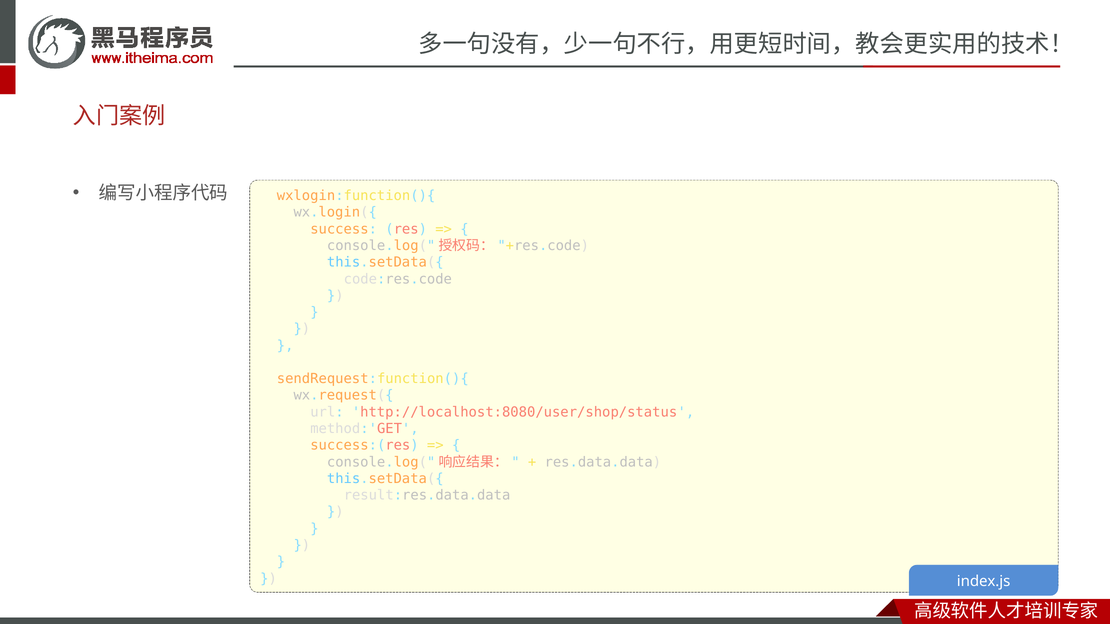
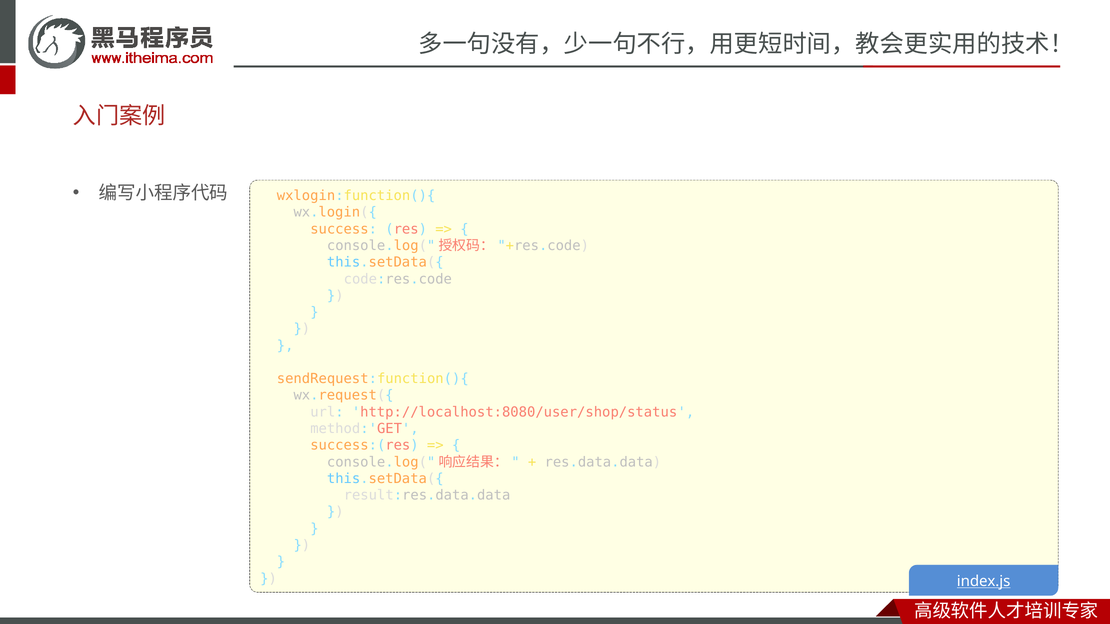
index.js underline: none -> present
